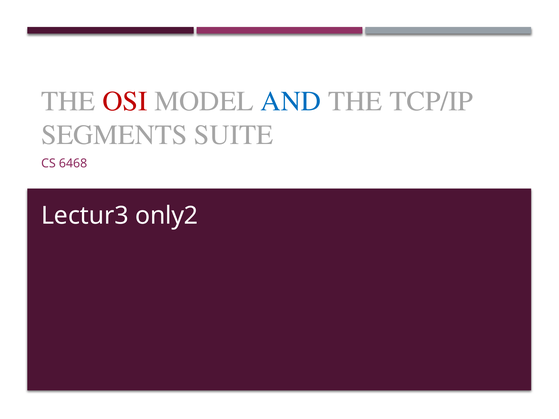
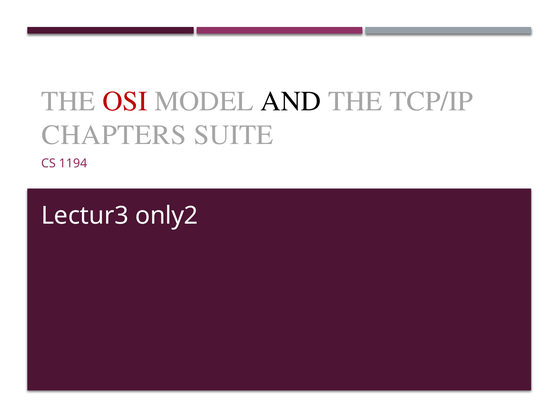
AND colour: blue -> black
SEGMENTS: SEGMENTS -> CHAPTERS
6468: 6468 -> 1194
